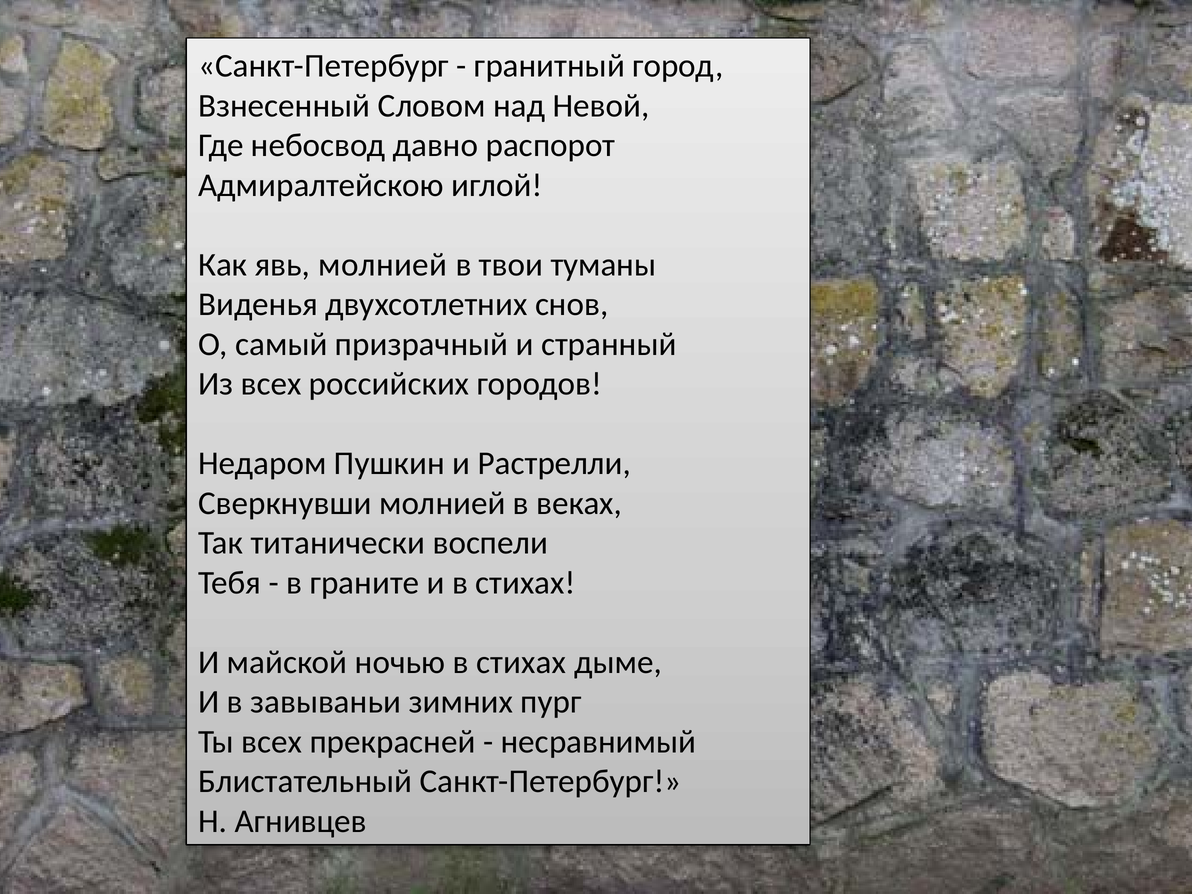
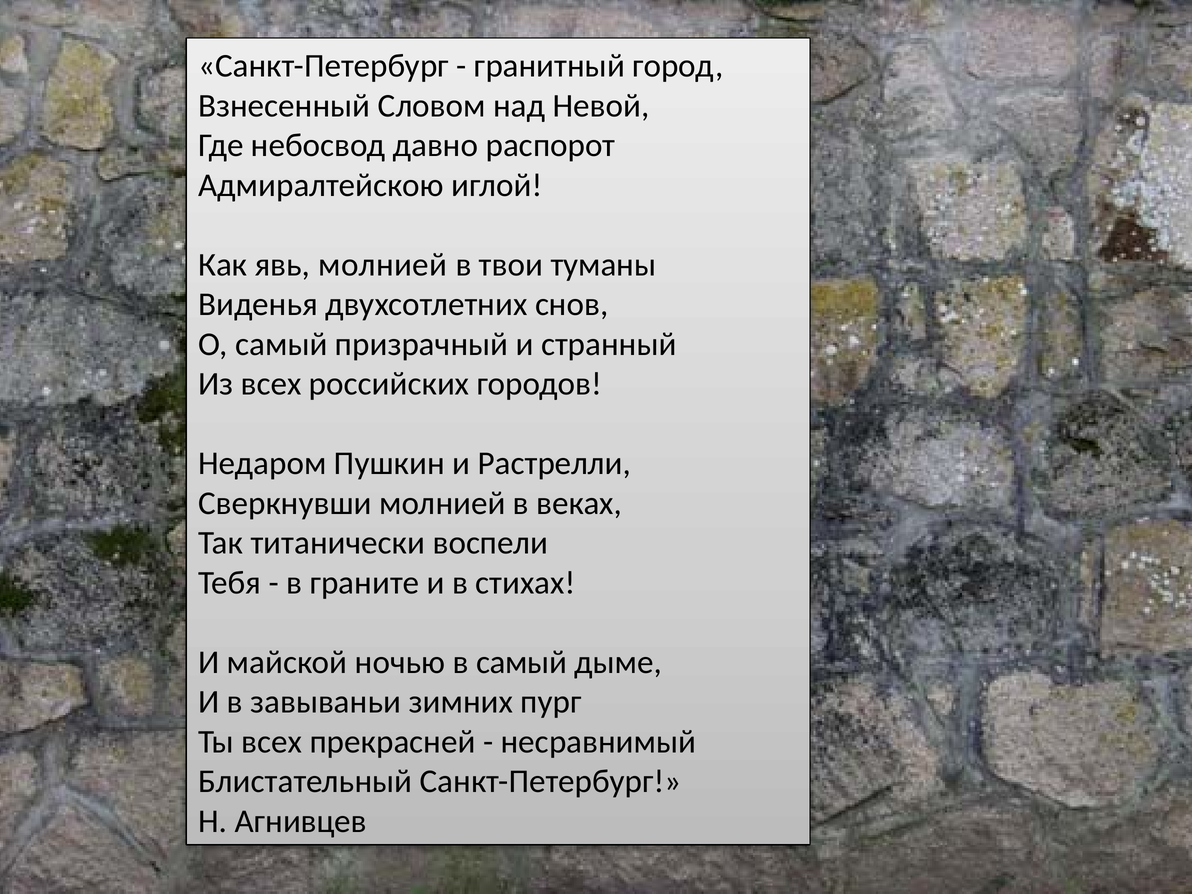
ночью в стихах: стихах -> самый
